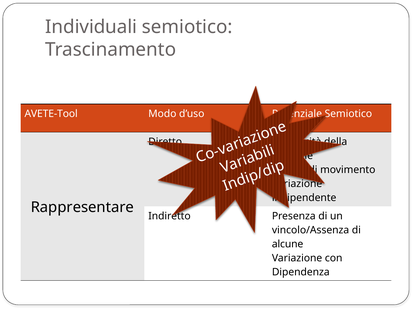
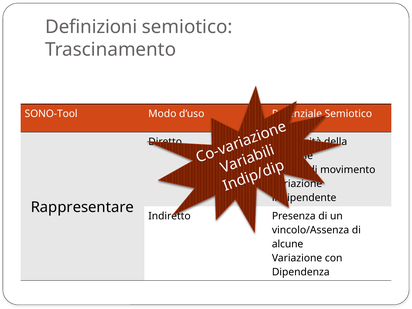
Individuali: Individuali -> Definizioni
AVETE-Tool: AVETE-Tool -> SONO-Tool
